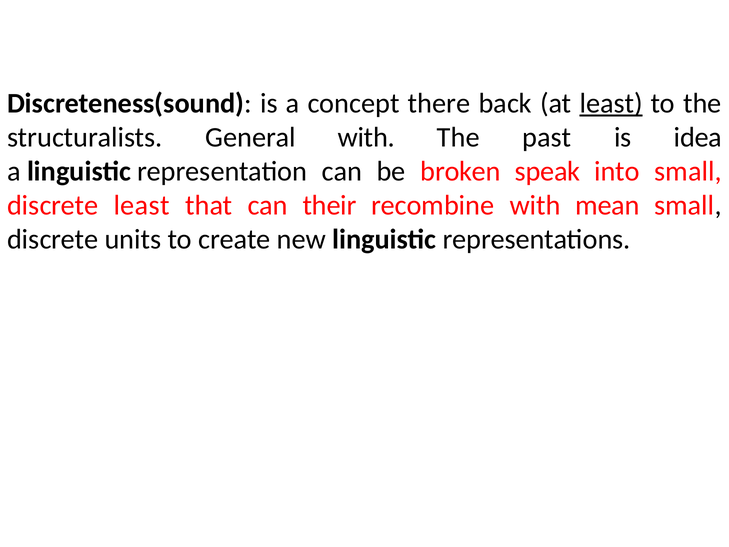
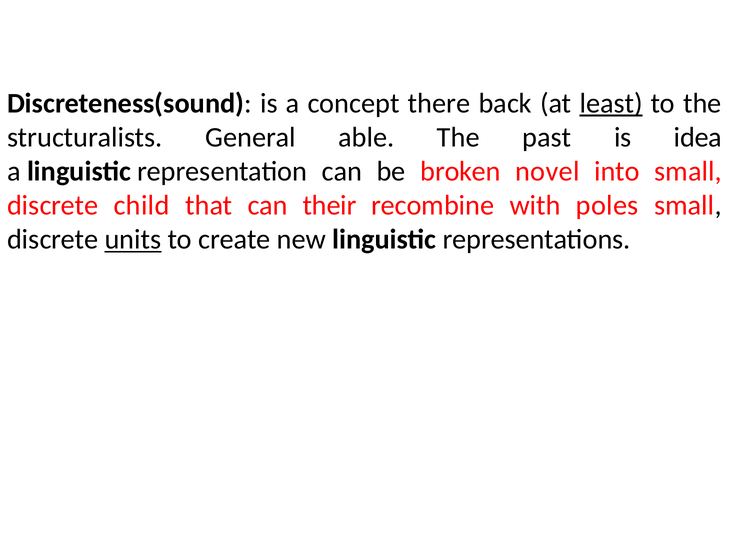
General with: with -> able
speak: speak -> novel
discrete least: least -> child
mean: mean -> poles
units underline: none -> present
